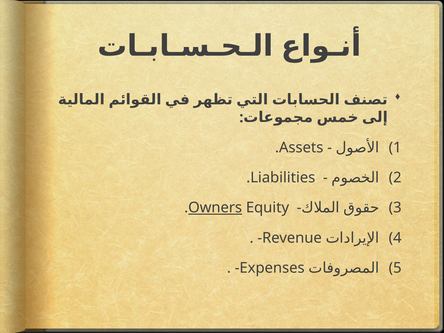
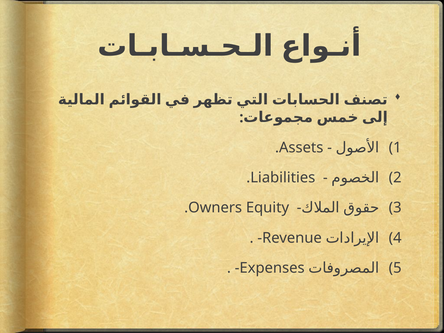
Owners underline: present -> none
